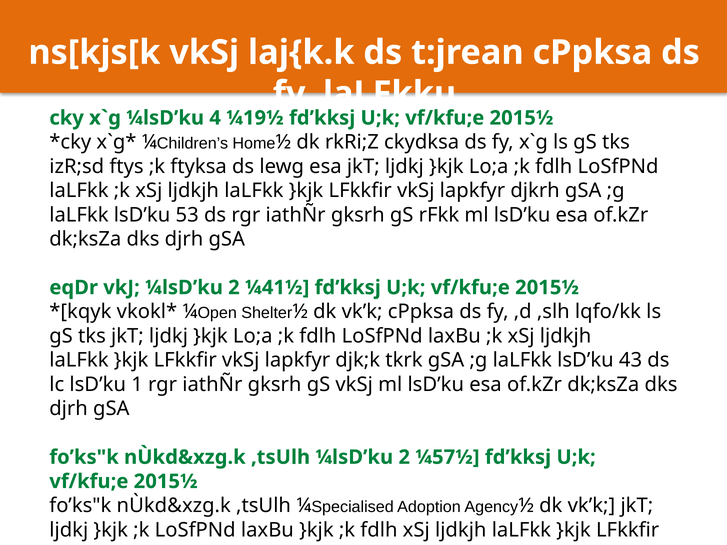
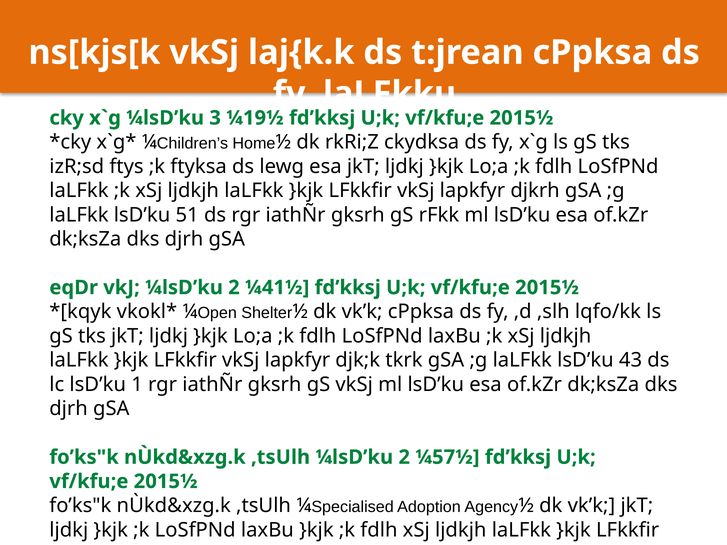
4: 4 -> 3
53: 53 -> 51
